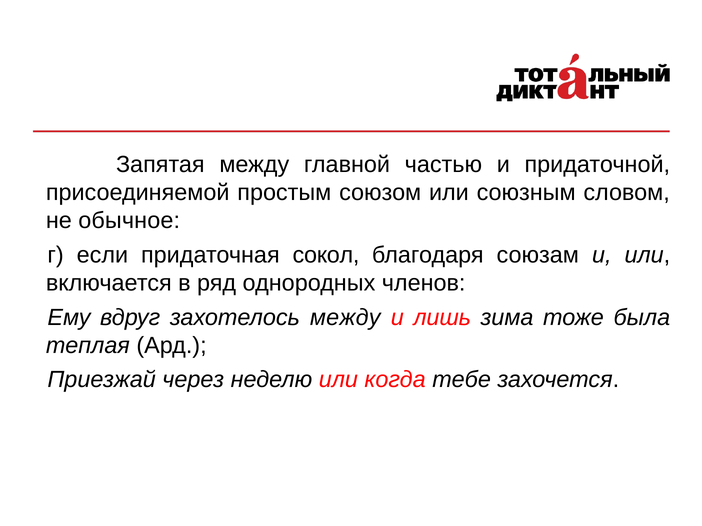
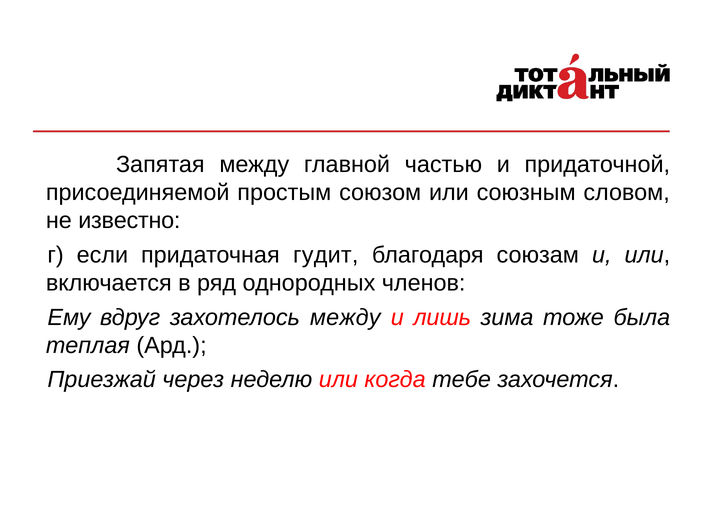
обычное: обычное -> известно
сокол: сокол -> гудит
